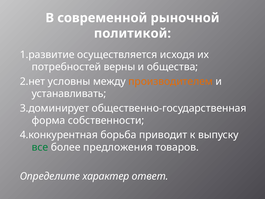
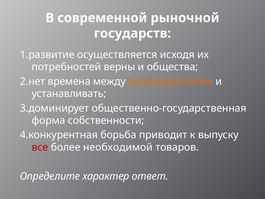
политикой: политикой -> государств
условны: условны -> времена
все colour: green -> red
предложения: предложения -> необходимой
